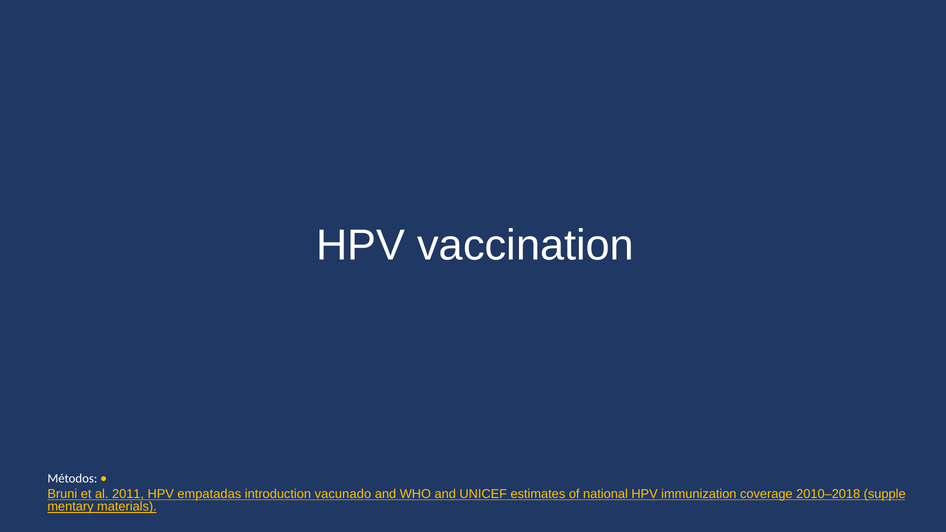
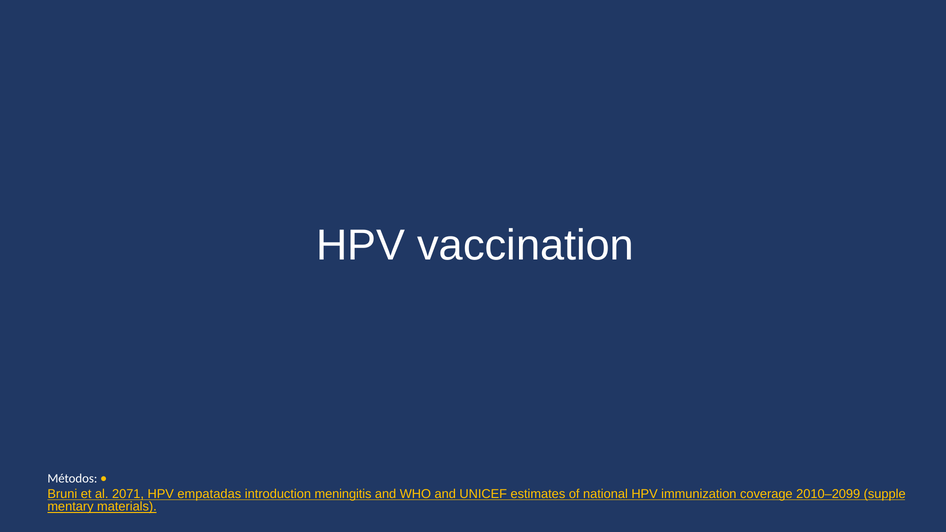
2011: 2011 -> 2071
vacunado: vacunado -> meningitis
2010–2018: 2010–2018 -> 2010–2099
